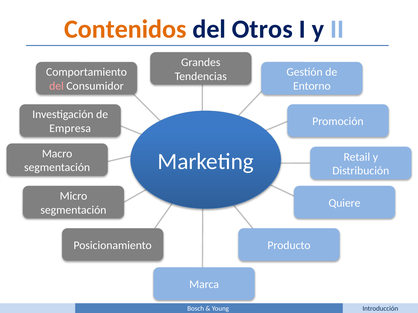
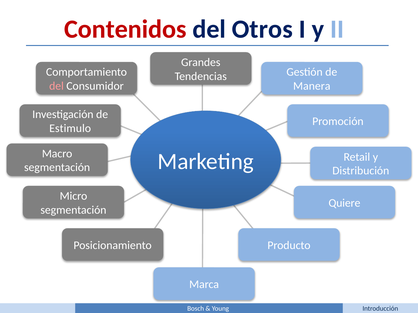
Contenidos colour: orange -> red
Entorno: Entorno -> Manera
Empresa: Empresa -> Estimulo
